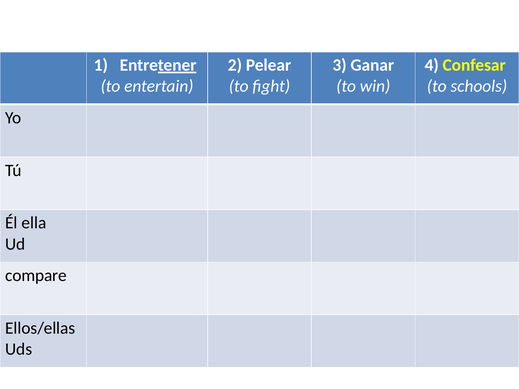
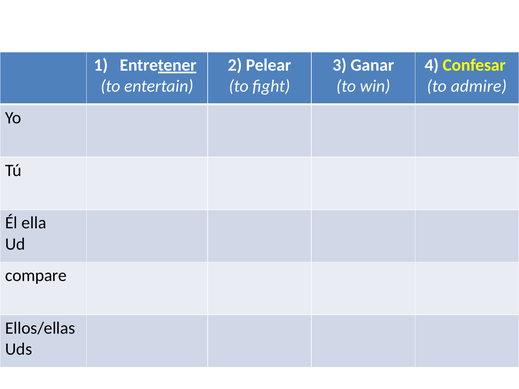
schools: schools -> admire
